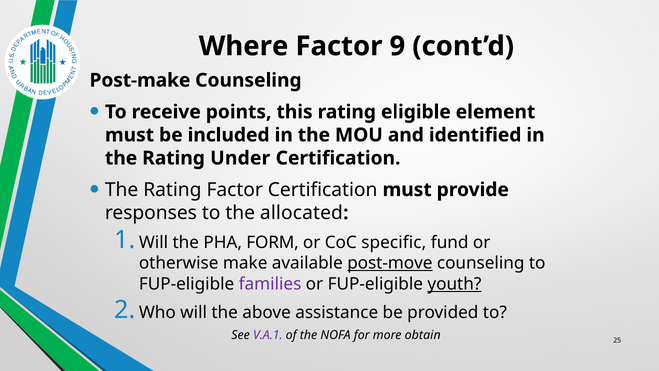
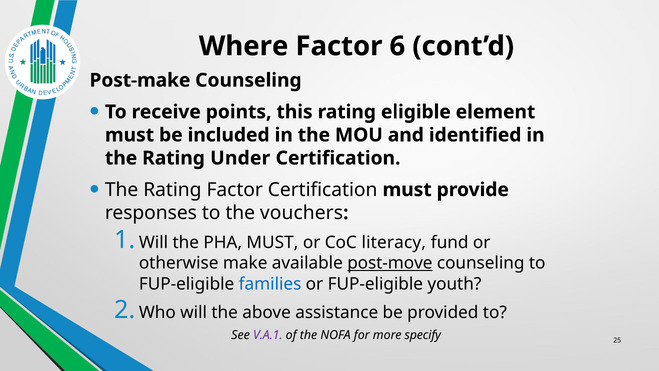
9: 9 -> 6
allocated: allocated -> vouchers
PHA FORM: FORM -> MUST
specific: specific -> literacy
families colour: purple -> blue
youth underline: present -> none
obtain: obtain -> specify
